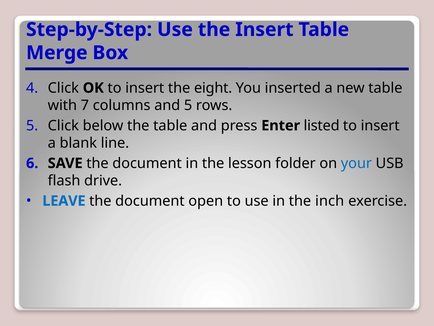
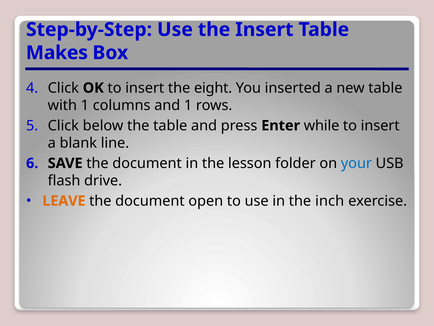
Merge: Merge -> Makes
with 7: 7 -> 1
and 5: 5 -> 1
listed: listed -> while
LEAVE colour: blue -> orange
